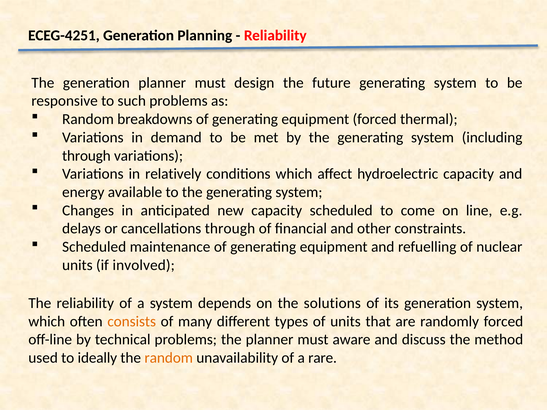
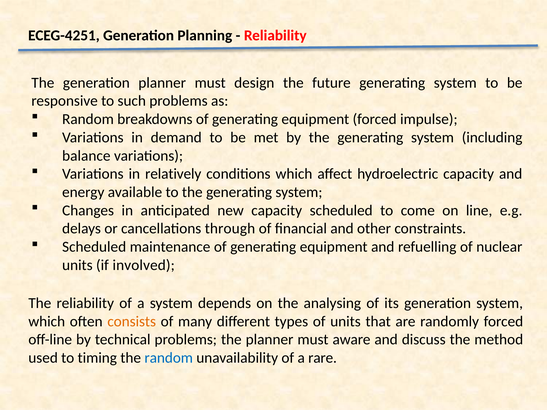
thermal: thermal -> impulse
through at (86, 156): through -> balance
solutions: solutions -> analysing
ideally: ideally -> timing
random at (169, 358) colour: orange -> blue
